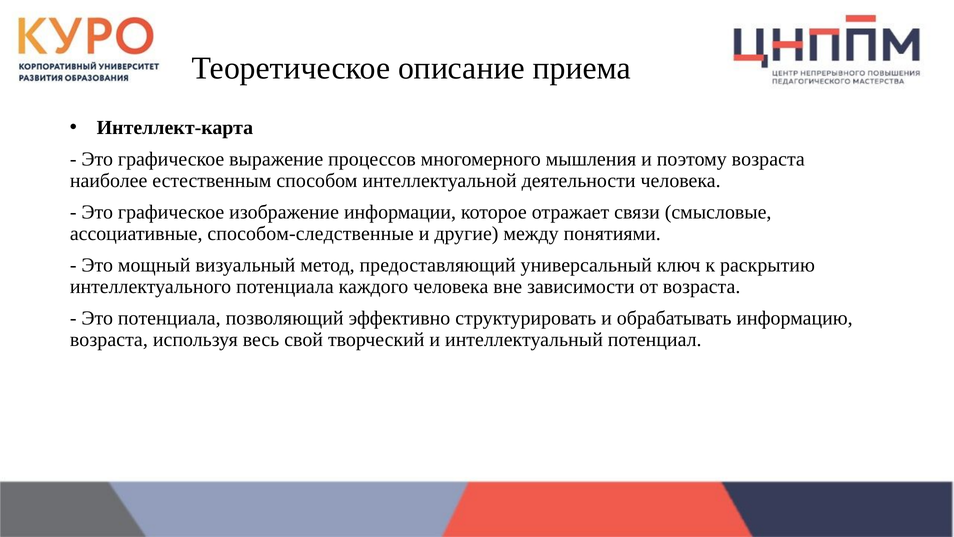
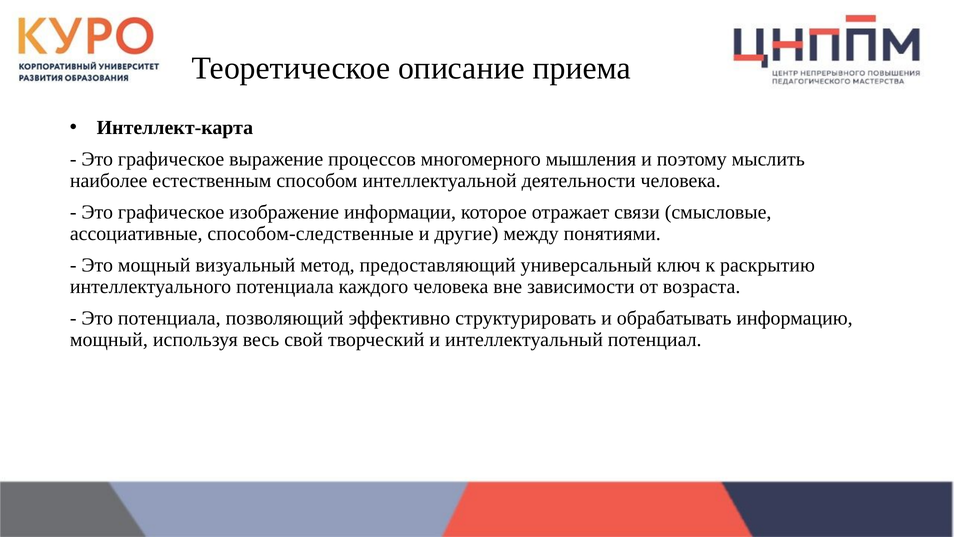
поэтому возраста: возраста -> мыслить
возраста at (109, 339): возраста -> мощный
